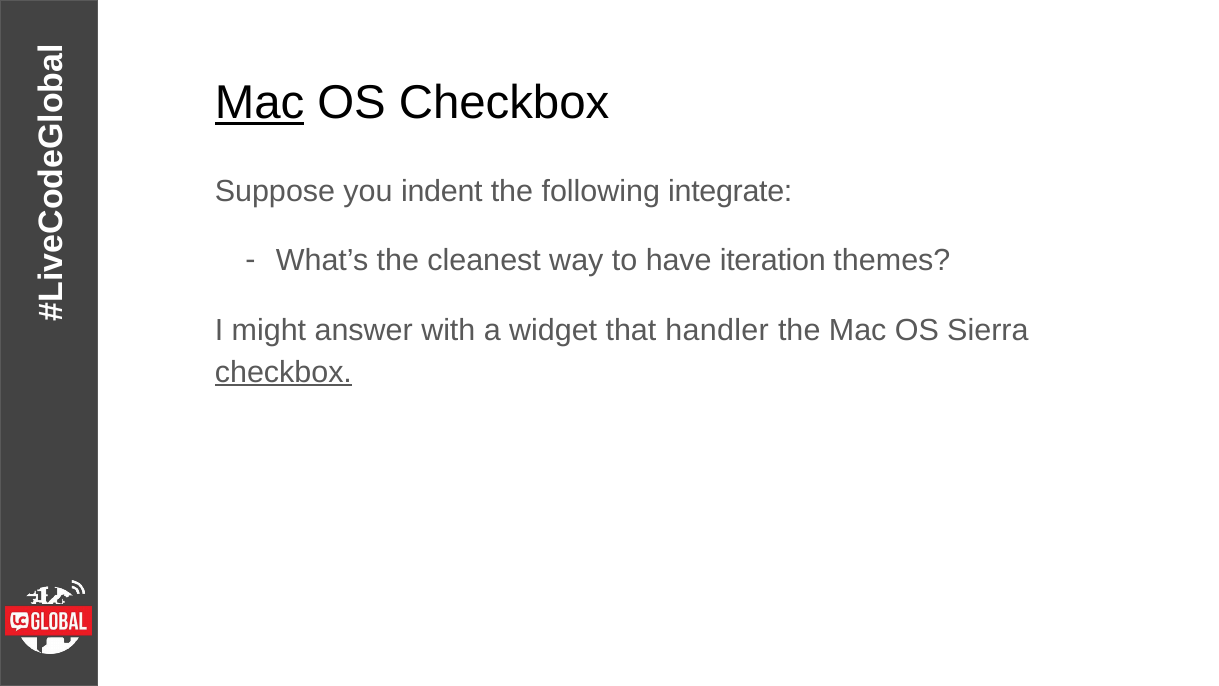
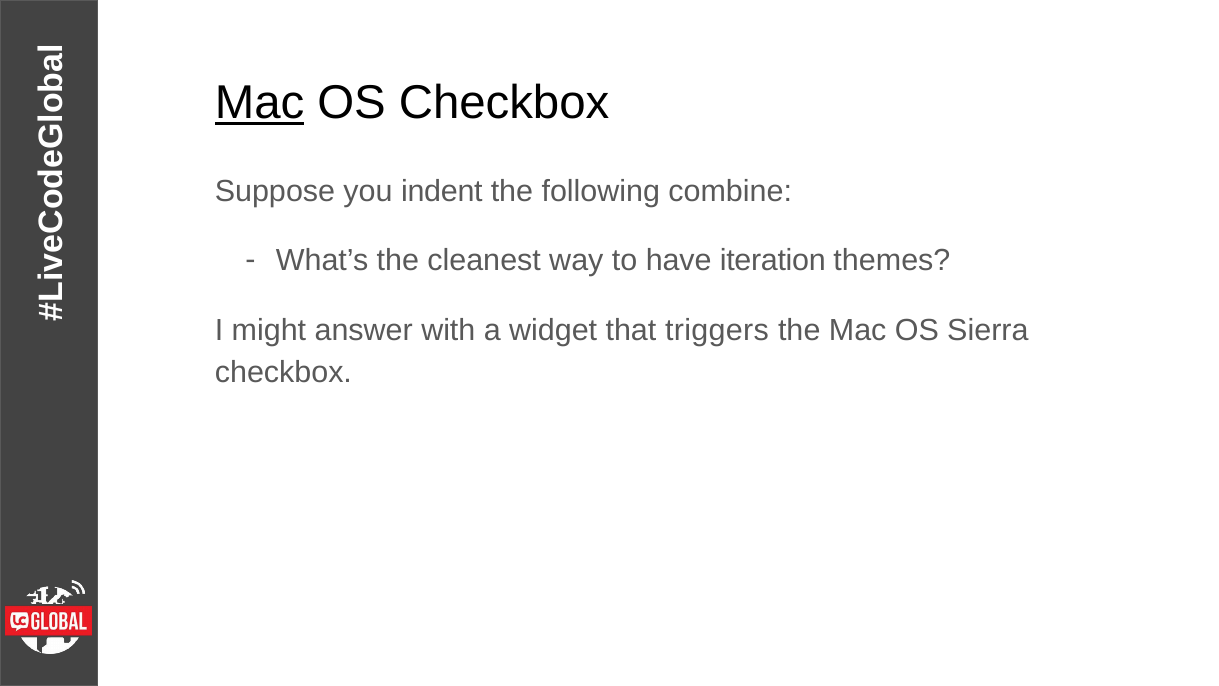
integrate: integrate -> combine
handler: handler -> triggers
checkbox at (283, 372) underline: present -> none
